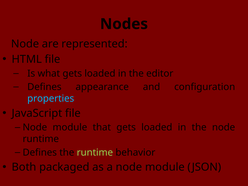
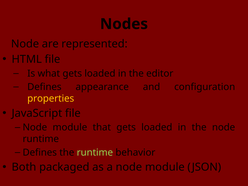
properties colour: light blue -> yellow
